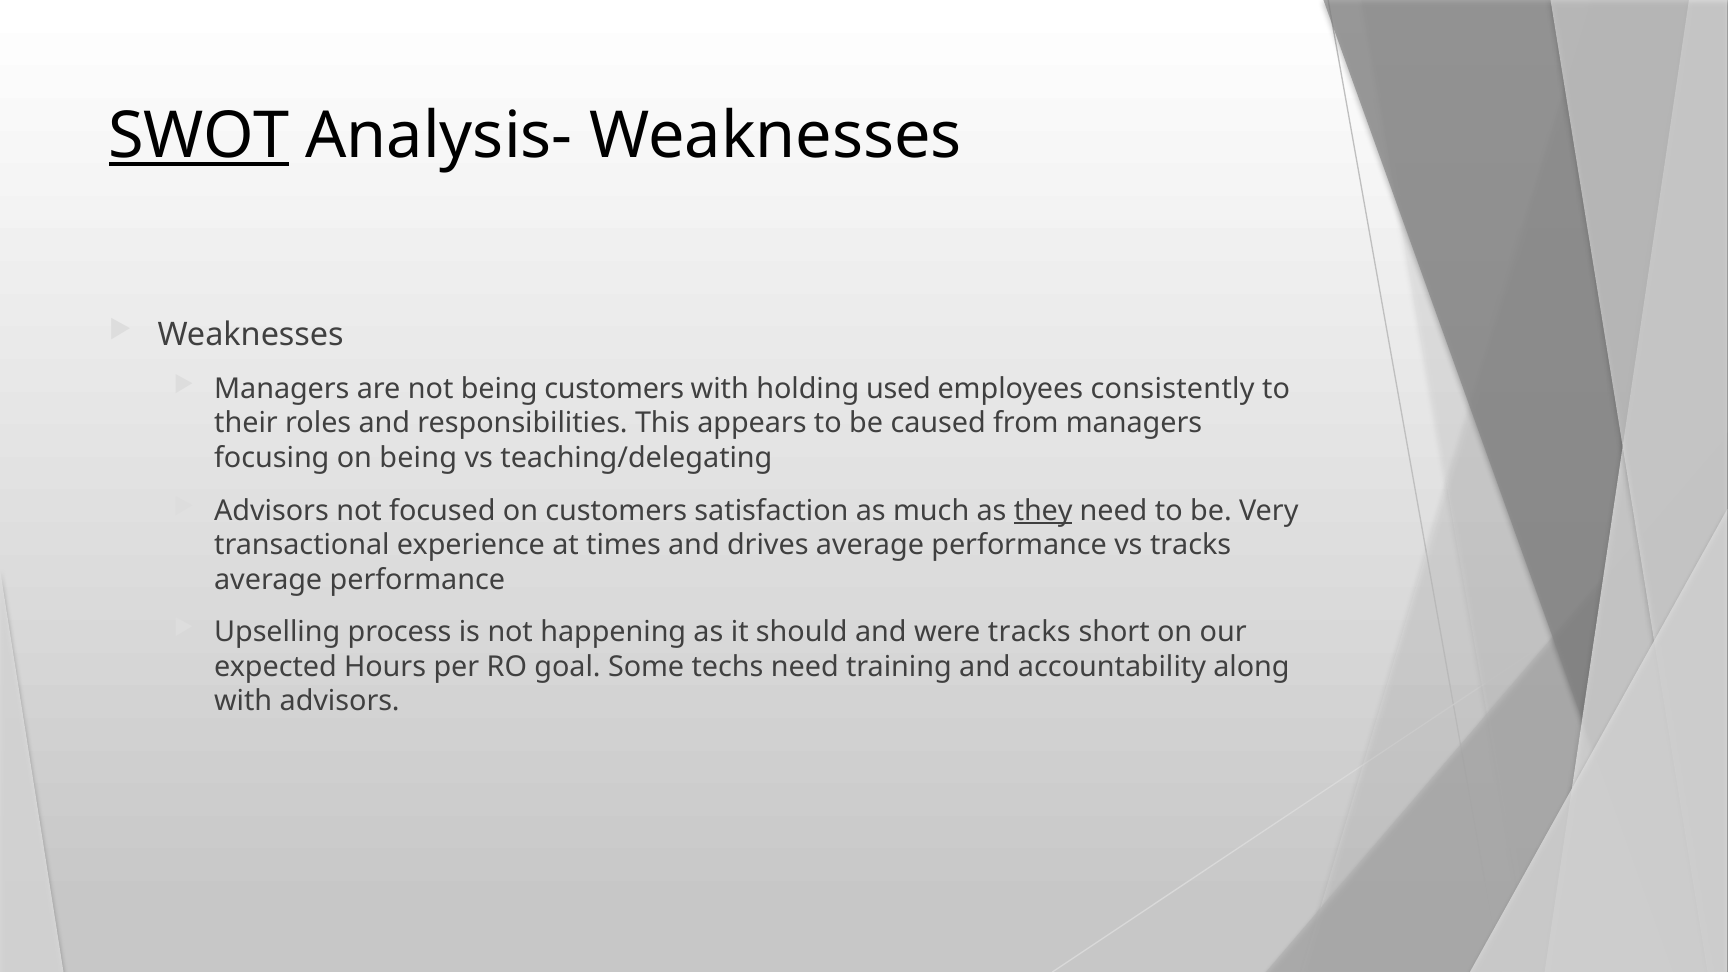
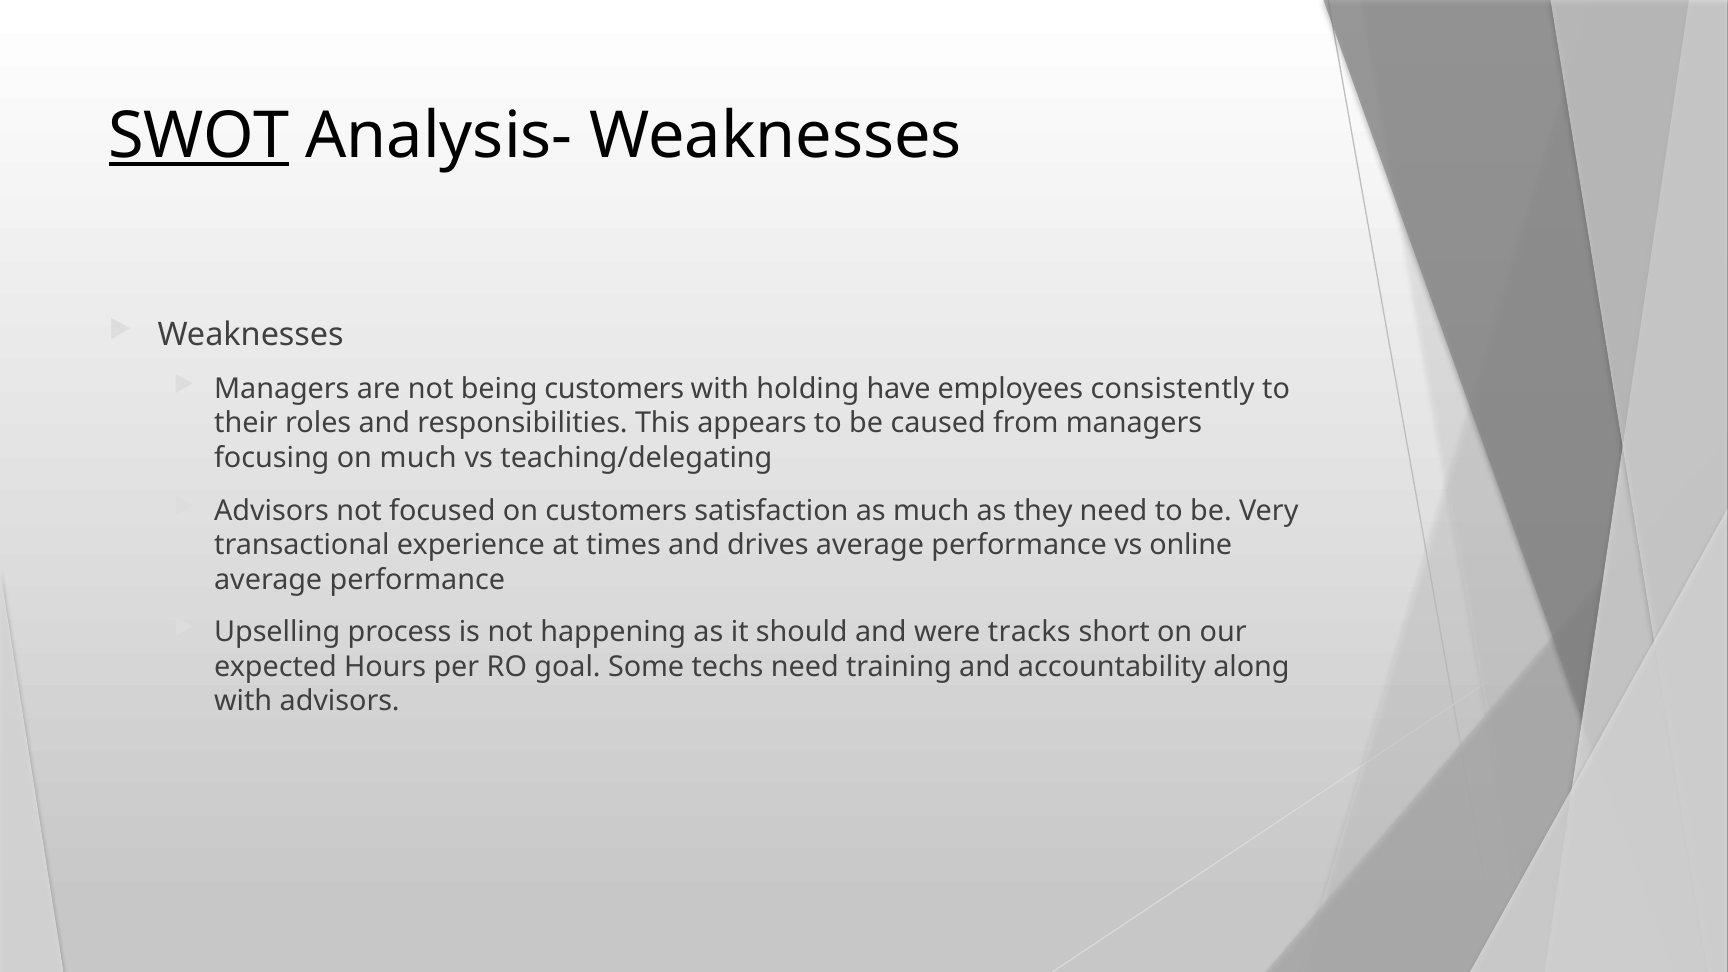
used: used -> have
on being: being -> much
they underline: present -> none
vs tracks: tracks -> online
